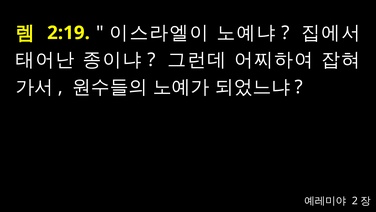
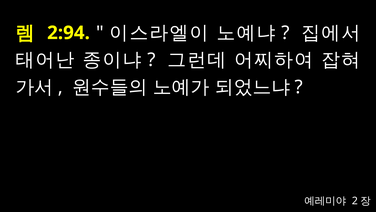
2:19: 2:19 -> 2:94
